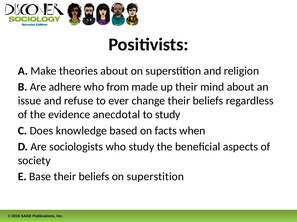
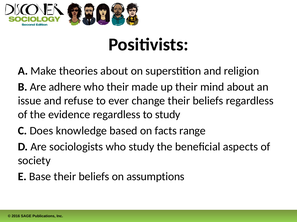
who from: from -> their
evidence anecdotal: anecdotal -> regardless
when: when -> range
beliefs on superstition: superstition -> assumptions
